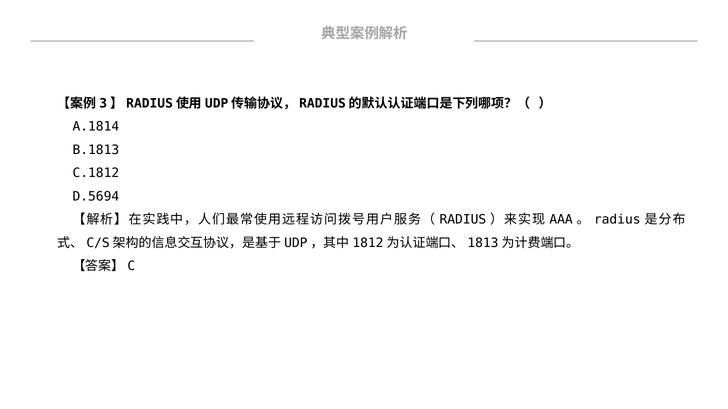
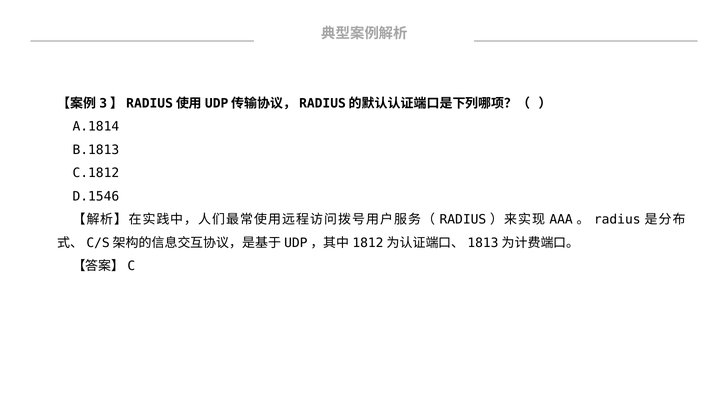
D.5694: D.5694 -> D.1546
